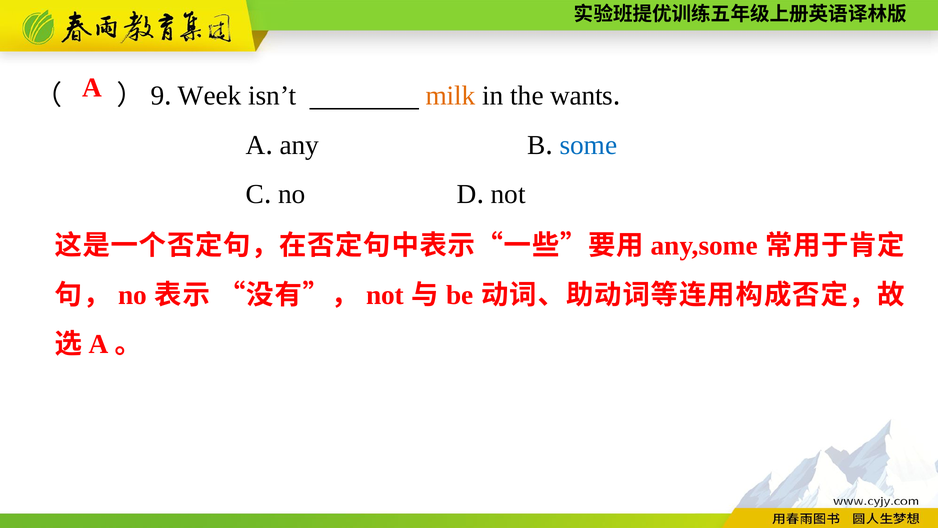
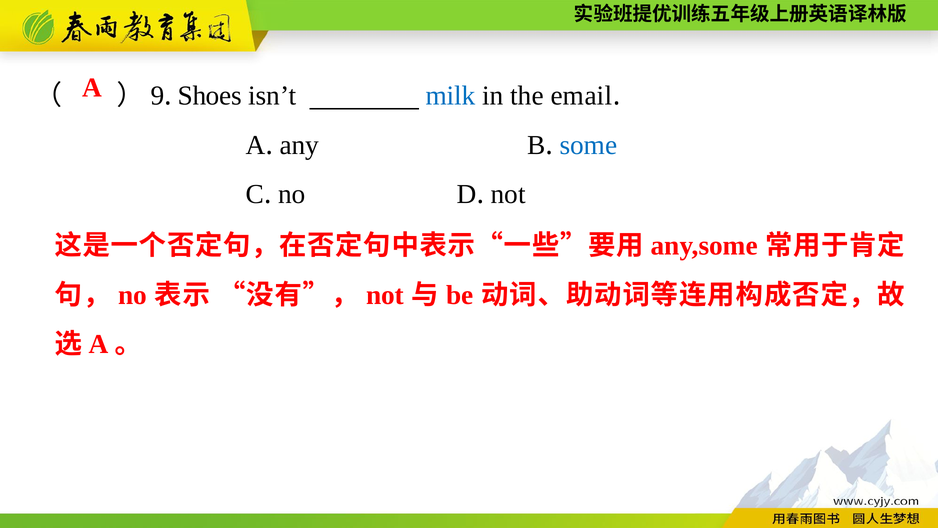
Week: Week -> Shoes
milk colour: orange -> blue
wants: wants -> email
